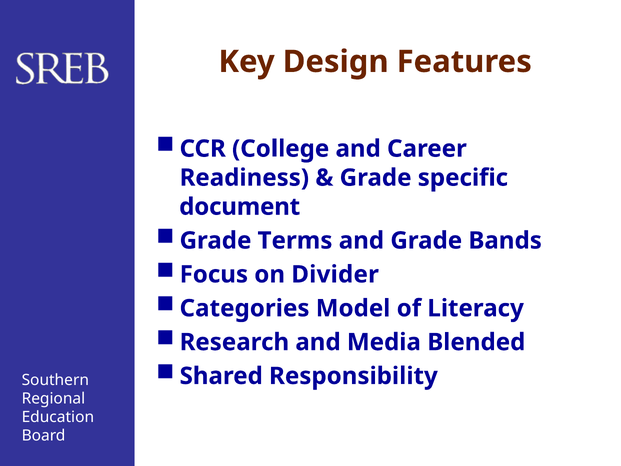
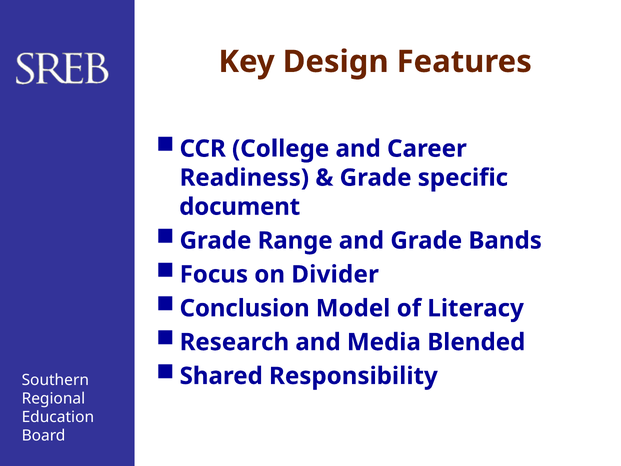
Terms: Terms -> Range
Categories: Categories -> Conclusion
